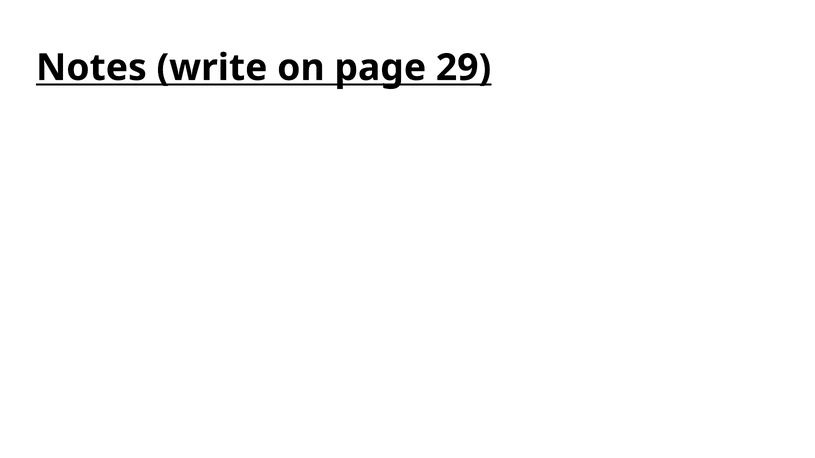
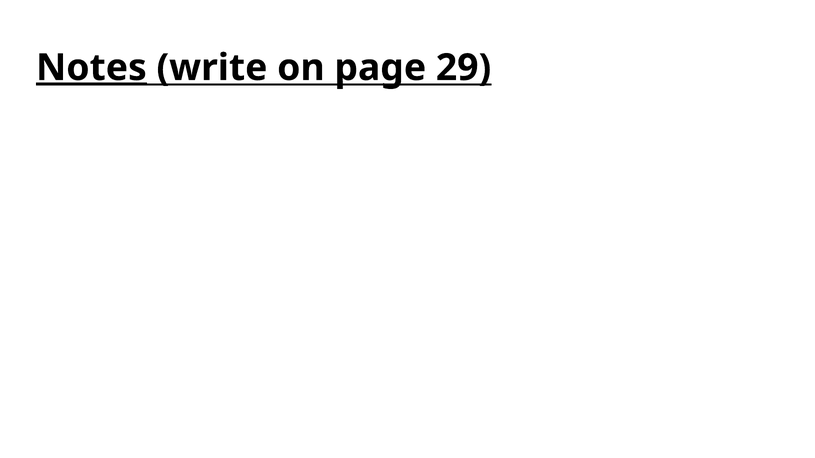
Notes underline: none -> present
